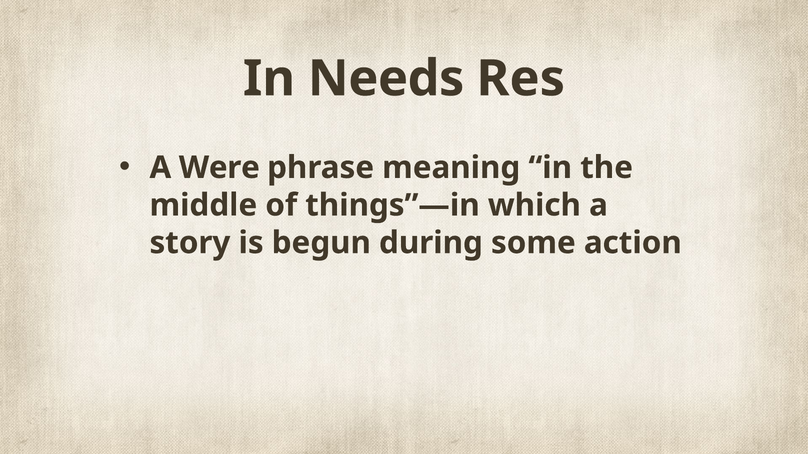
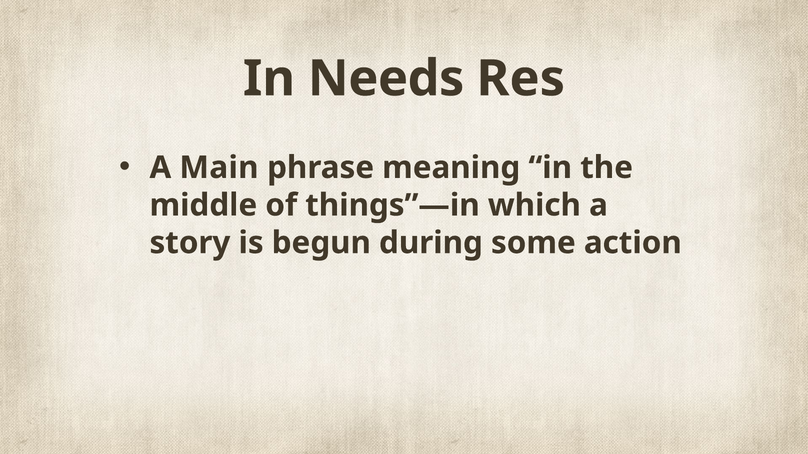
Were: Were -> Main
